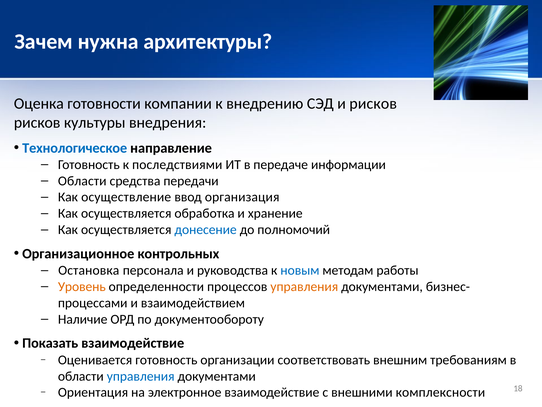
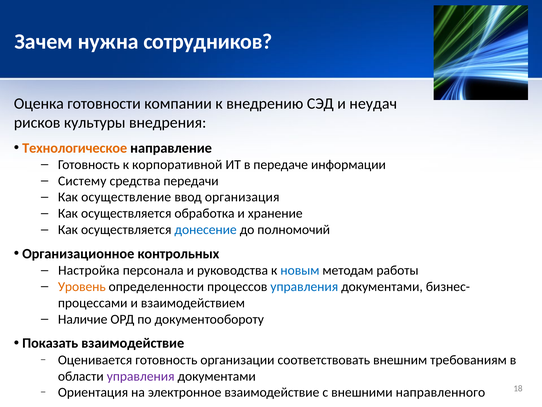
архитектуры: архитектуры -> сотрудников
и рисков: рисков -> неудач
Технологическое colour: blue -> orange
последствиями: последствиями -> корпоративной
Области at (82, 181): Области -> Систему
Остановка: Остановка -> Настройка
управления at (304, 286) colour: orange -> blue
управления at (141, 376) colour: blue -> purple
комплексности: комплексности -> направленного
